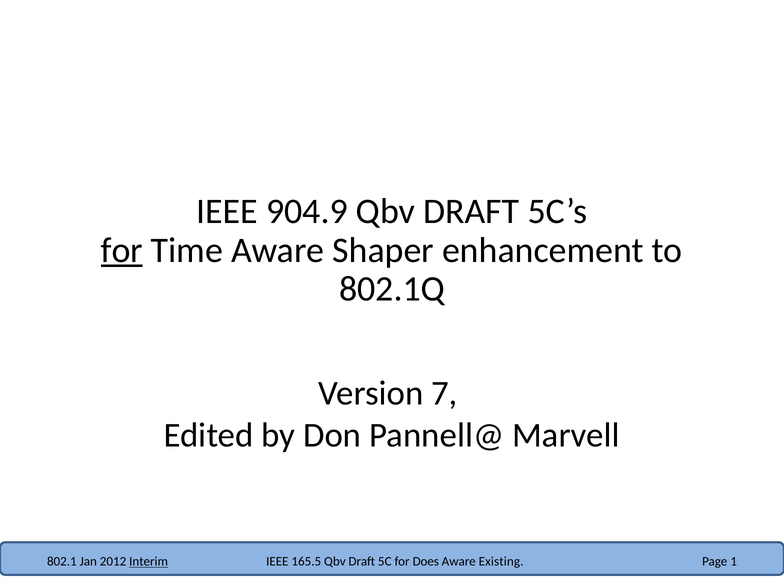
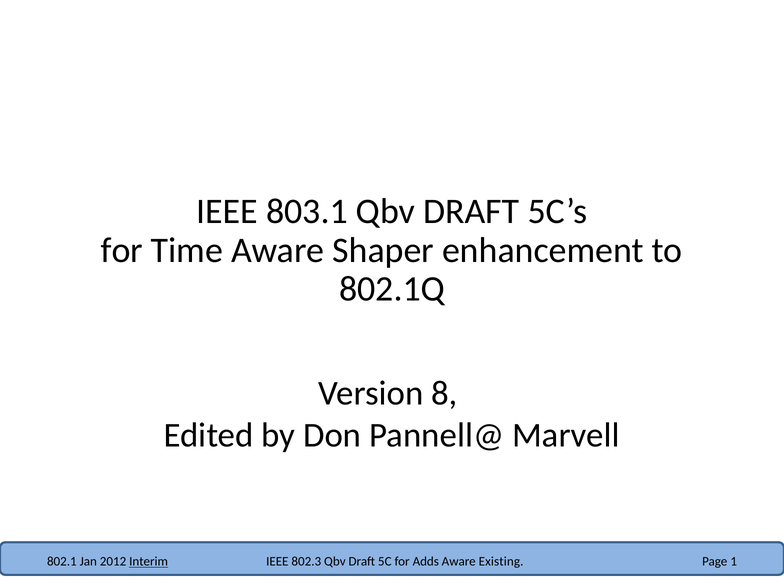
904.9: 904.9 -> 803.1
for at (122, 250) underline: present -> none
7: 7 -> 8
165.5: 165.5 -> 802.3
Does: Does -> Adds
